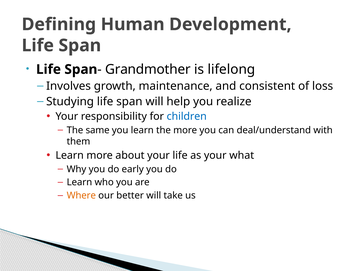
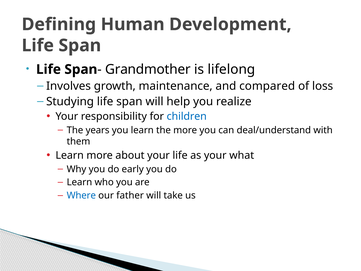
consistent: consistent -> compared
same: same -> years
Where colour: orange -> blue
better: better -> father
